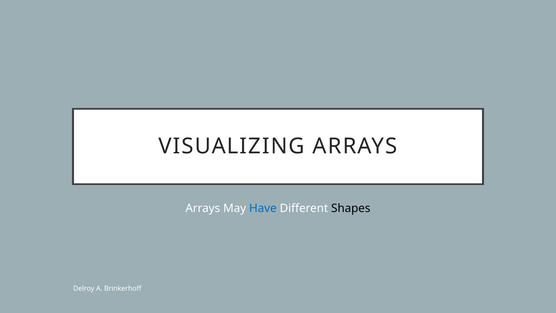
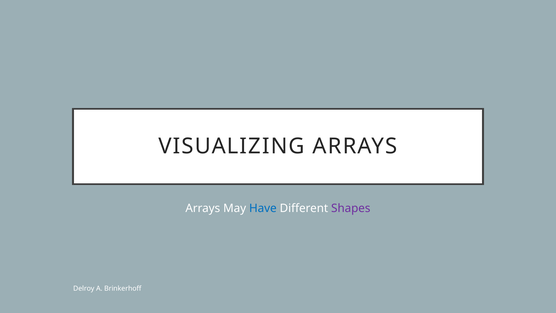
Shapes colour: black -> purple
